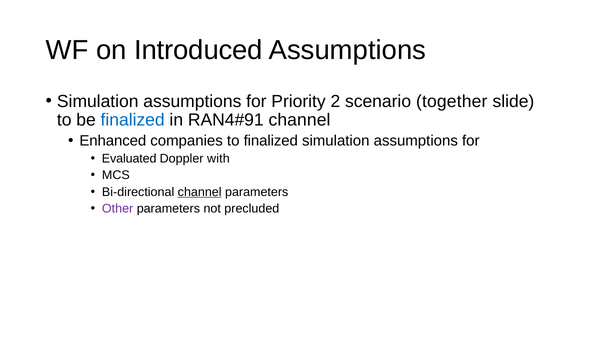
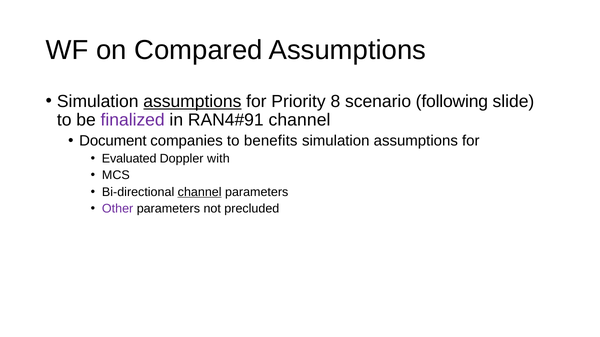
Introduced: Introduced -> Compared
assumptions at (192, 101) underline: none -> present
2: 2 -> 8
together: together -> following
finalized at (133, 120) colour: blue -> purple
Enhanced: Enhanced -> Document
to finalized: finalized -> benefits
